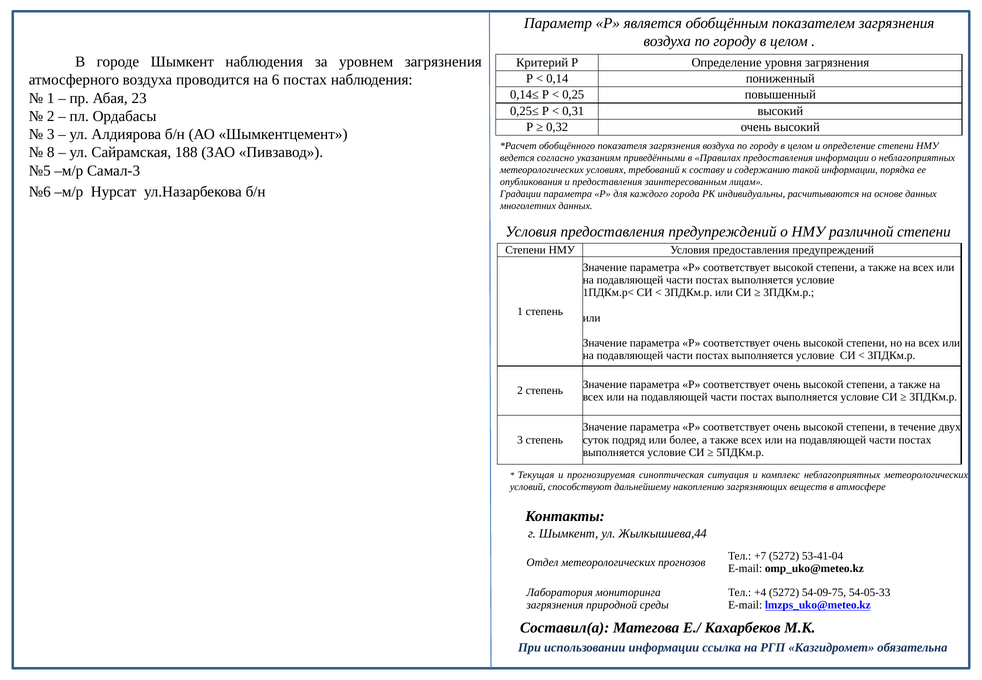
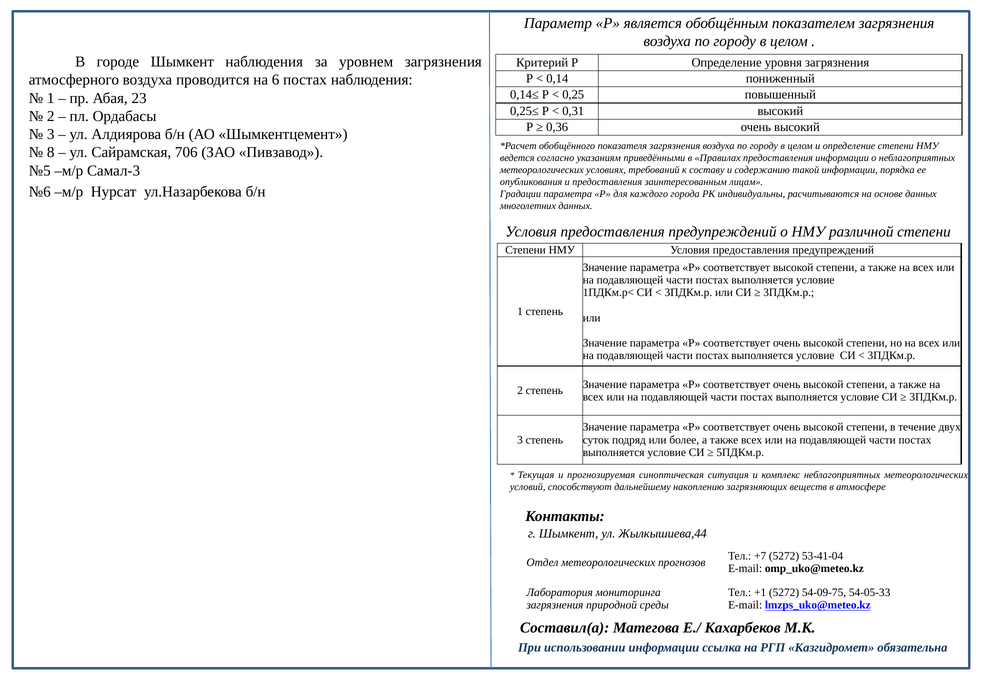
0,32: 0,32 -> 0,36
188: 188 -> 706
+4: +4 -> +1
